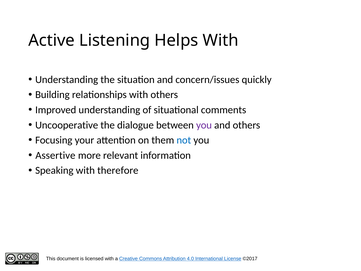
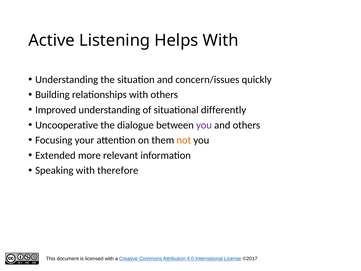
comments: comments -> differently
not colour: blue -> orange
Assertive: Assertive -> Extended
